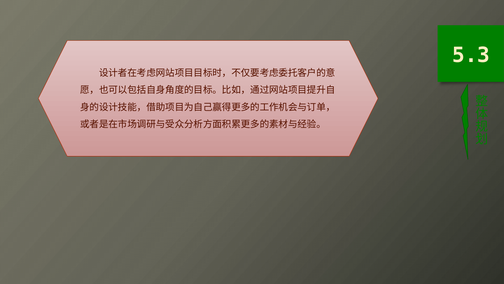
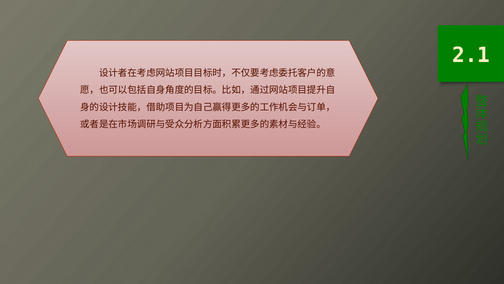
5.3: 5.3 -> 2.1
